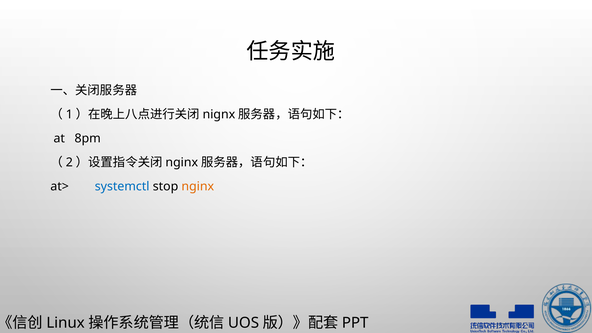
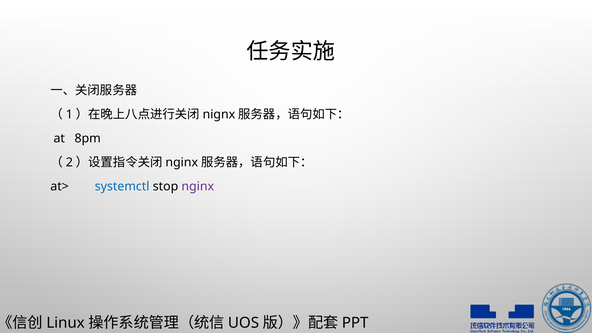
nginx colour: orange -> purple
